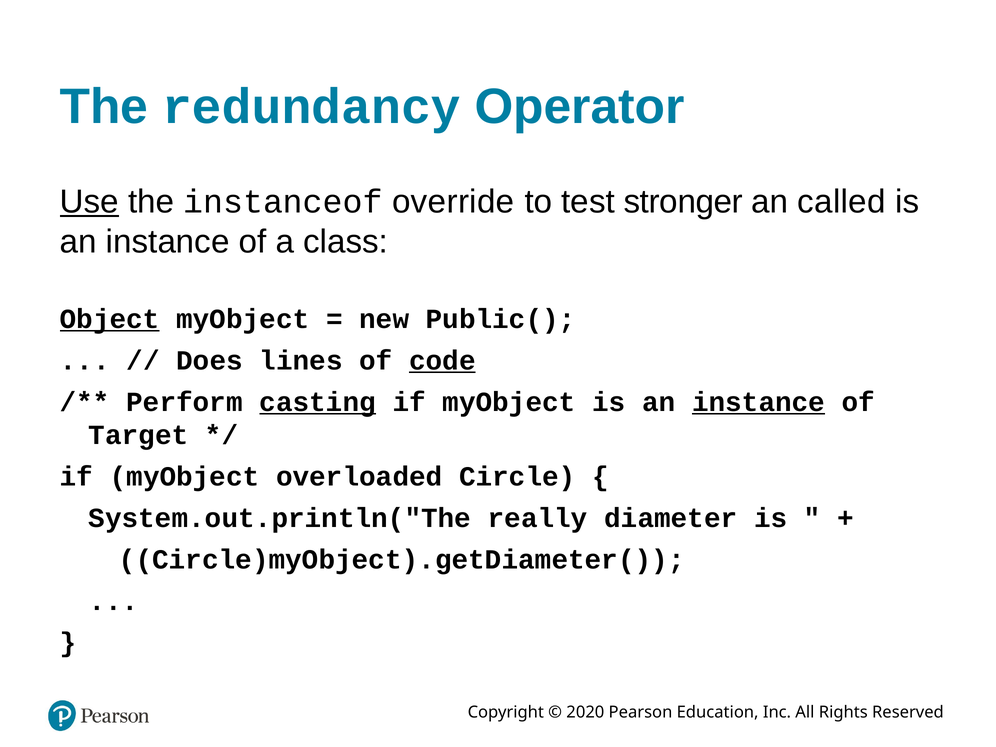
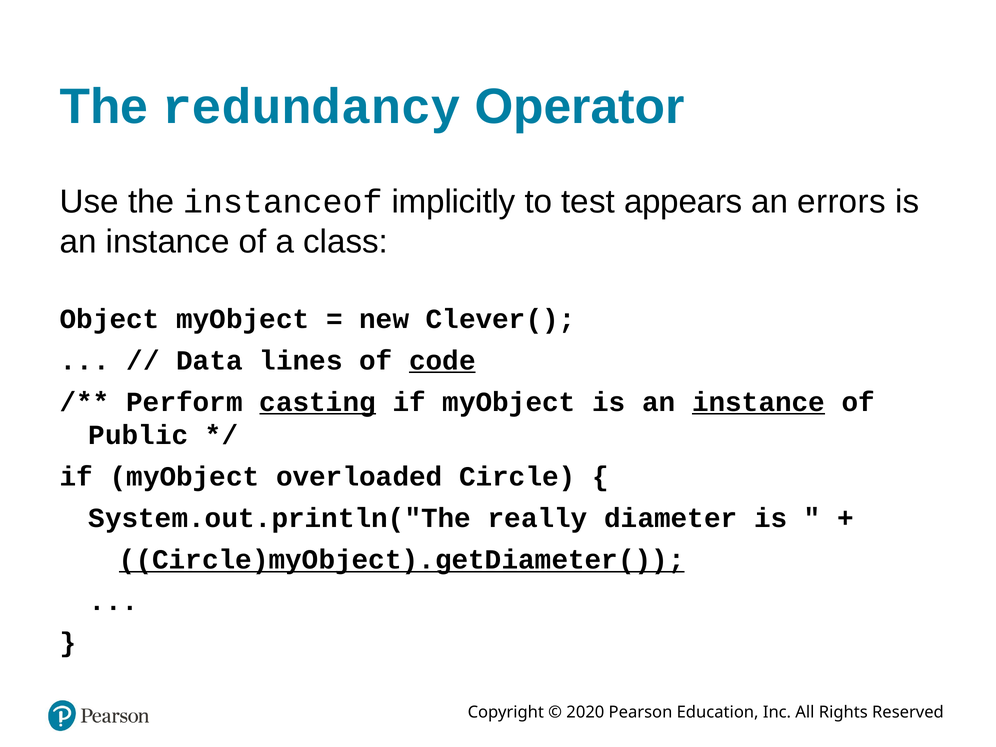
Use underline: present -> none
override: override -> implicitly
stronger: stronger -> appears
called: called -> errors
Object underline: present -> none
Public(: Public( -> Clever(
Does: Does -> Data
Target: Target -> Public
Circle)myObject).getDiameter( underline: none -> present
